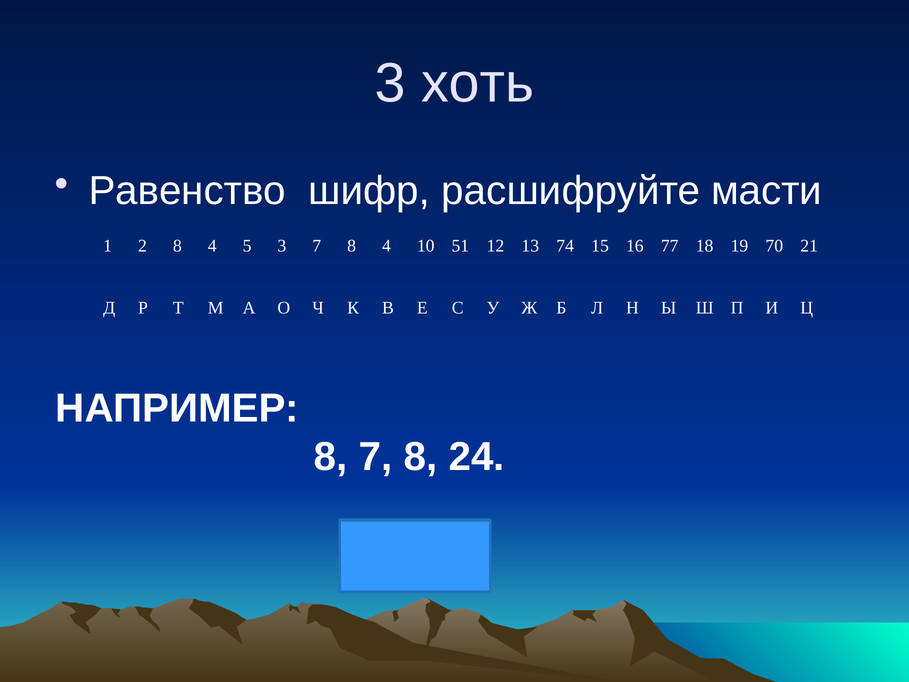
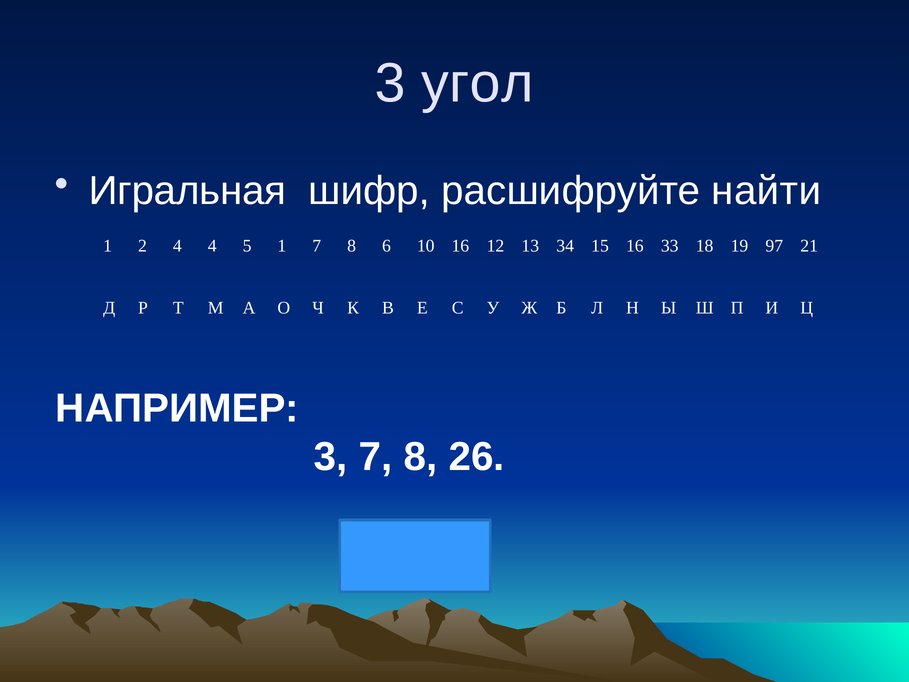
хоть: хоть -> угол
Равенство: Равенство -> Игральная
масти: масти -> найти
2 8: 8 -> 4
5 3: 3 -> 1
7 8 4: 4 -> 6
10 51: 51 -> 16
74: 74 -> 34
77: 77 -> 33
70: 70 -> 97
8 at (331, 457): 8 -> 3
24: 24 -> 26
